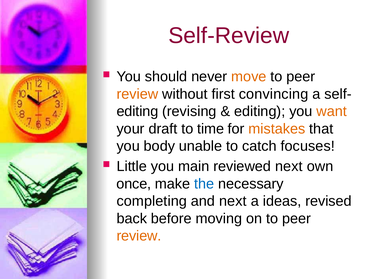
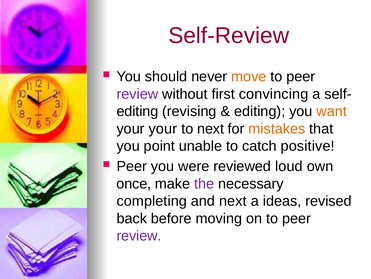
review at (137, 94) colour: orange -> purple
your draft: draft -> your
to time: time -> next
body: body -> point
focuses: focuses -> positive
Little at (132, 166): Little -> Peer
main: main -> were
reviewed next: next -> loud
the colour: blue -> purple
review at (139, 235) colour: orange -> purple
